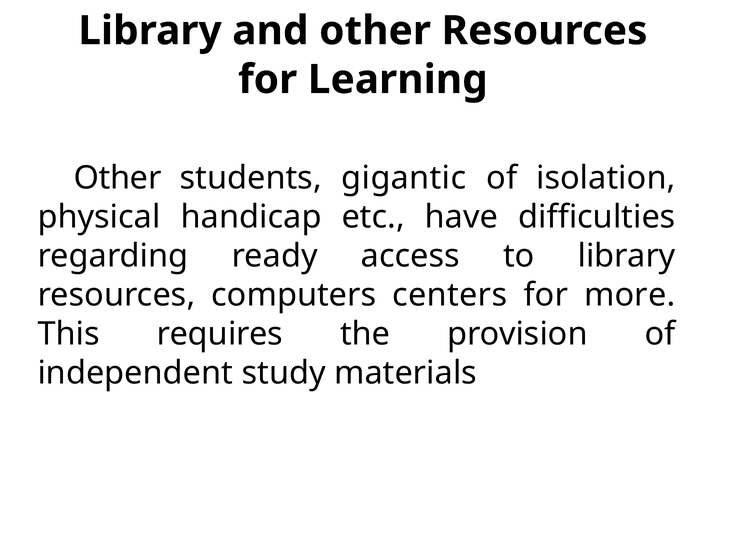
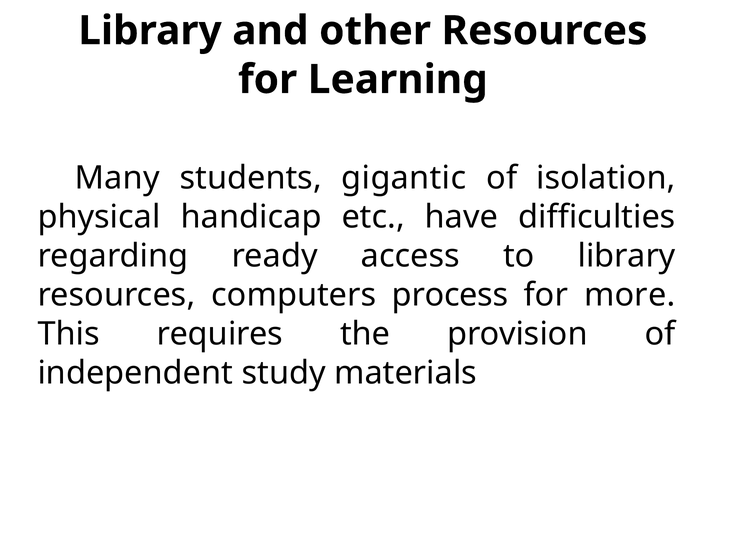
Other at (118, 178): Other -> Many
centers: centers -> process
